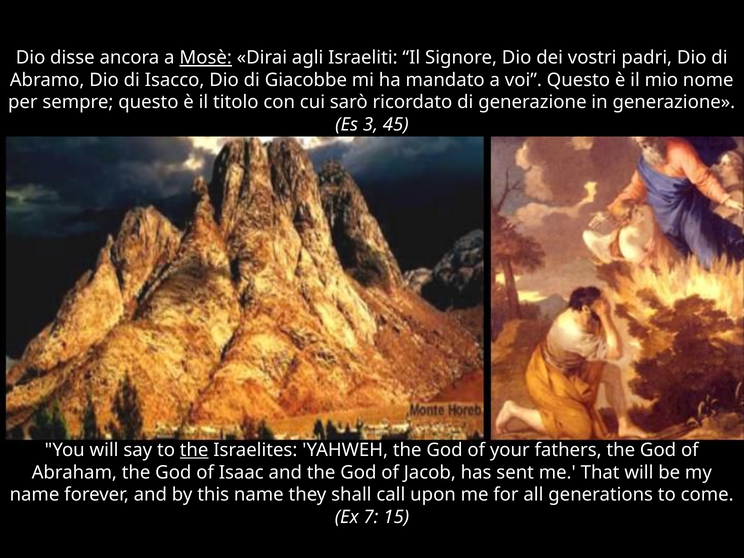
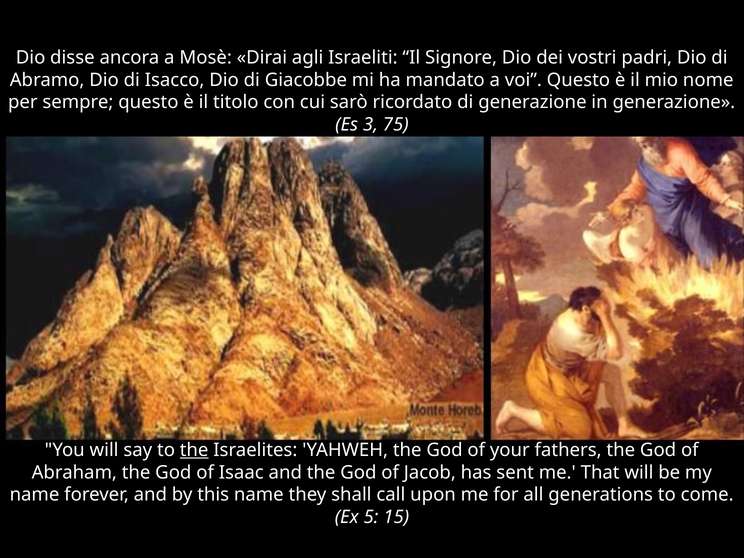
Mosè underline: present -> none
45: 45 -> 75
7: 7 -> 5
